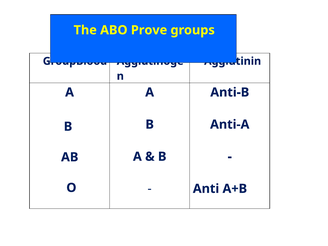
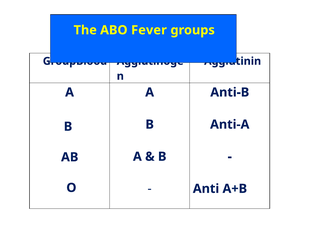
Prove: Prove -> Fever
